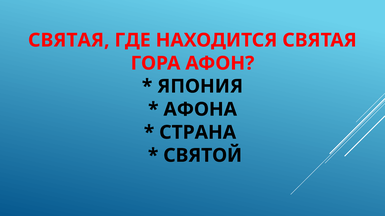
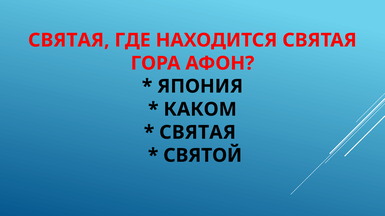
АФОНА: АФОНА -> КАКОМ
СТРАНА at (198, 133): СТРАНА -> СВЯТАЯ
